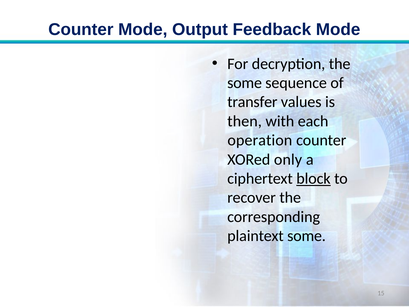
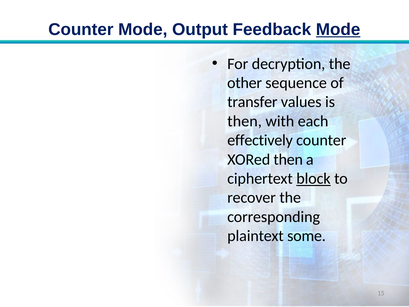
Mode at (338, 29) underline: none -> present
some at (245, 83): some -> other
operation: operation -> effectively
XORed only: only -> then
